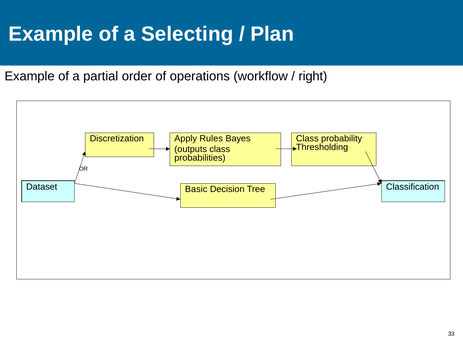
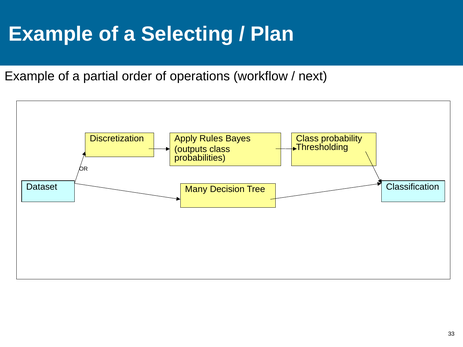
right: right -> next
Basic: Basic -> Many
